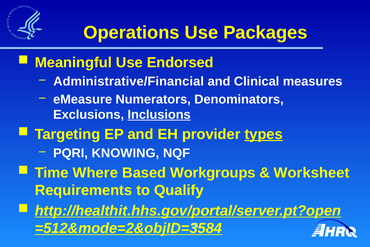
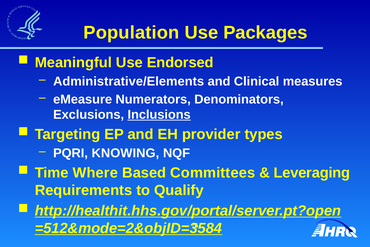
Operations: Operations -> Population
Administrative/Financial: Administrative/Financial -> Administrative/Elements
types underline: present -> none
Workgroups: Workgroups -> Committees
Worksheet: Worksheet -> Leveraging
